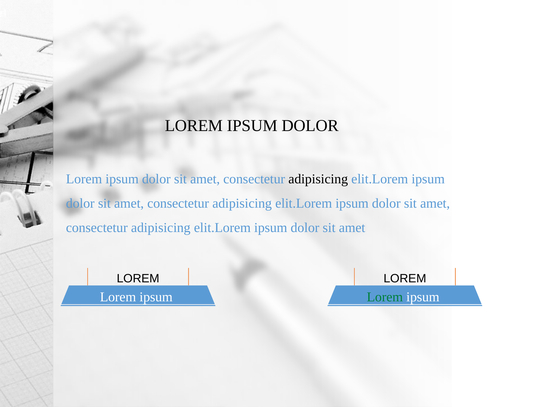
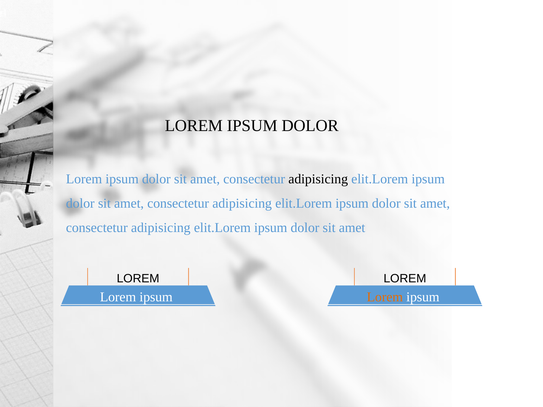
Lorem at (385, 297) colour: green -> orange
